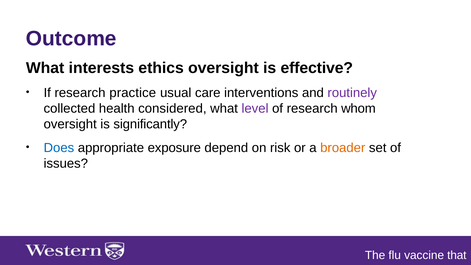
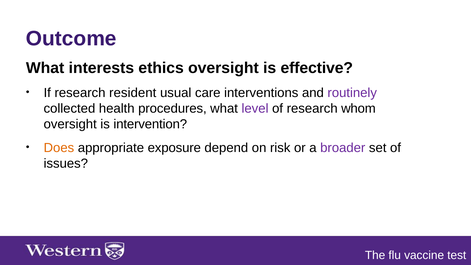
practice: practice -> resident
considered: considered -> procedures
significantly: significantly -> intervention
Does colour: blue -> orange
broader colour: orange -> purple
that: that -> test
